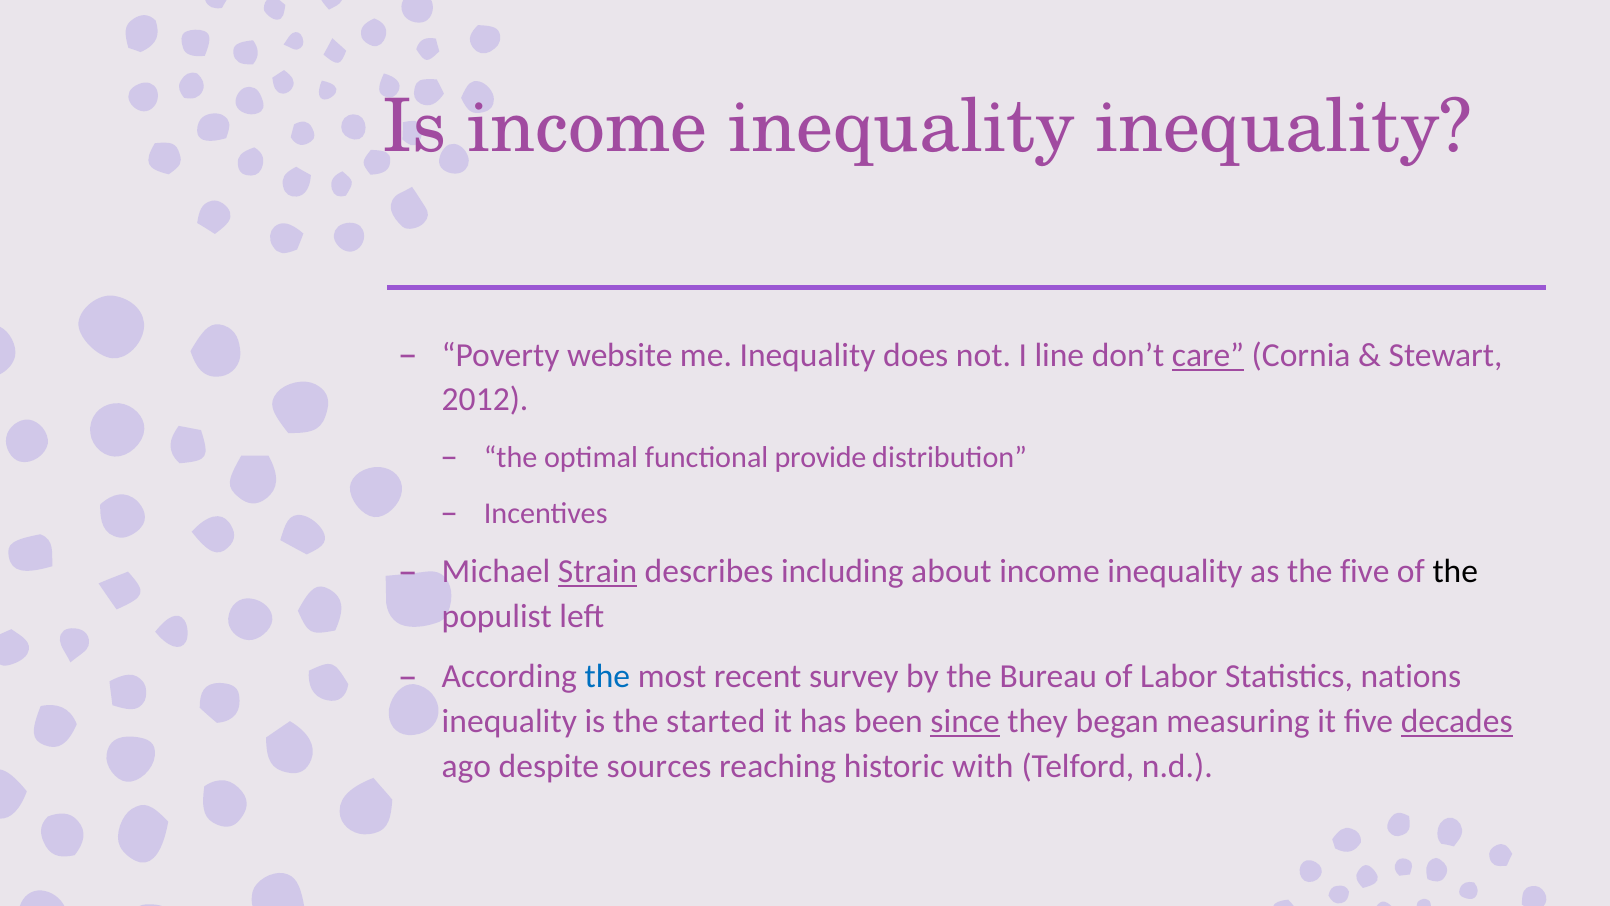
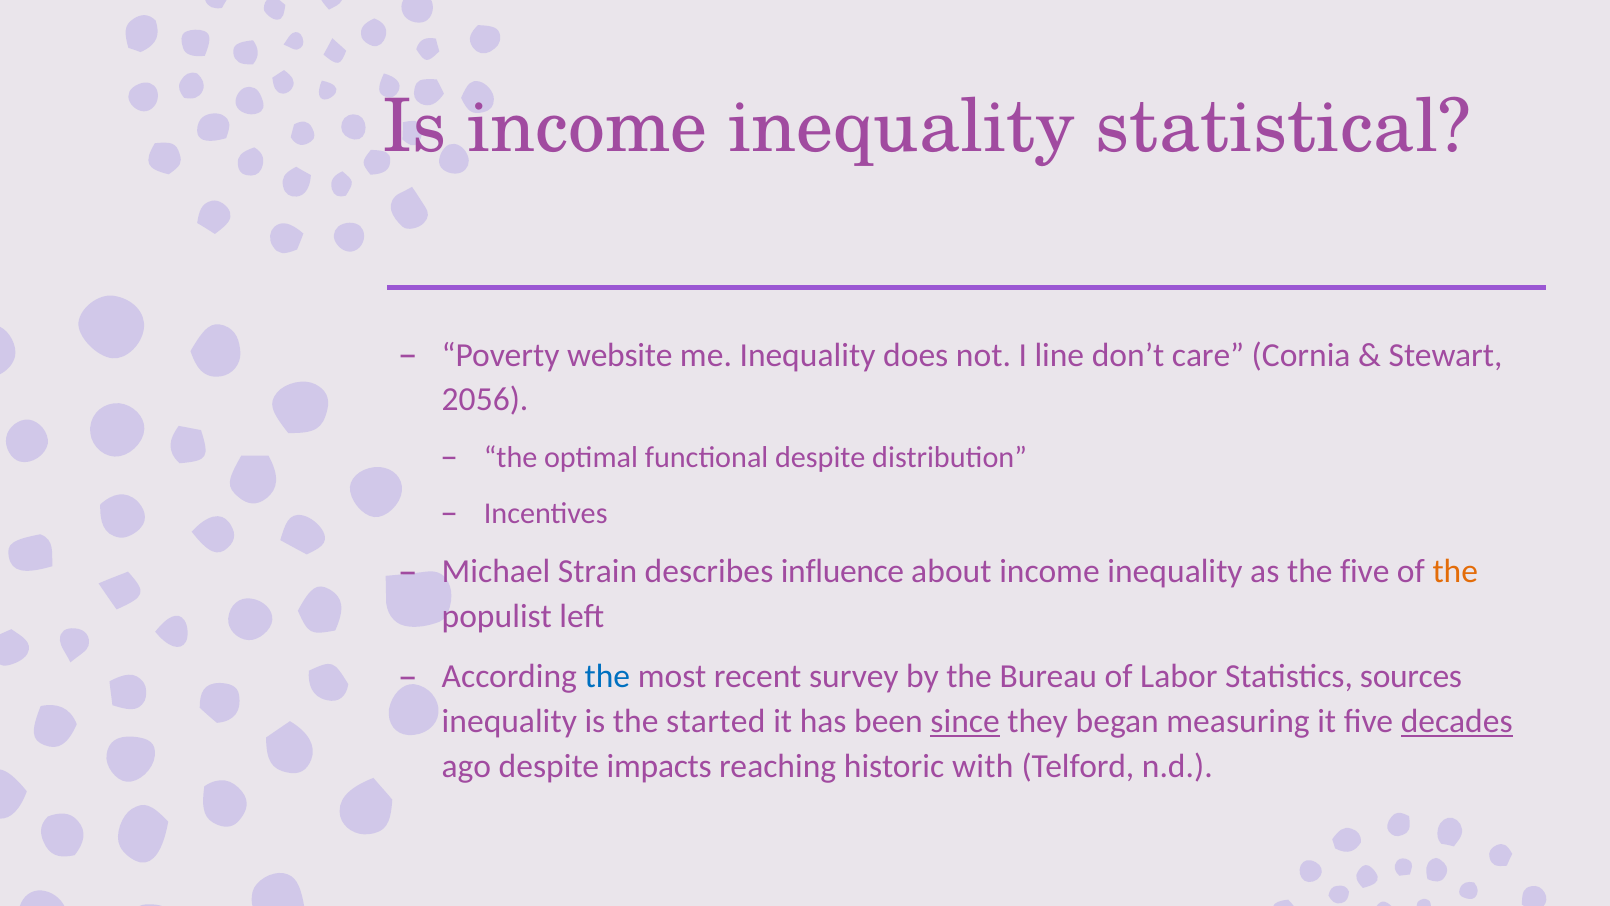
inequality inequality: inequality -> statistical
care underline: present -> none
2012: 2012 -> 2056
functional provide: provide -> despite
Strain underline: present -> none
including: including -> influence
the at (1455, 571) colour: black -> orange
nations: nations -> sources
sources: sources -> impacts
